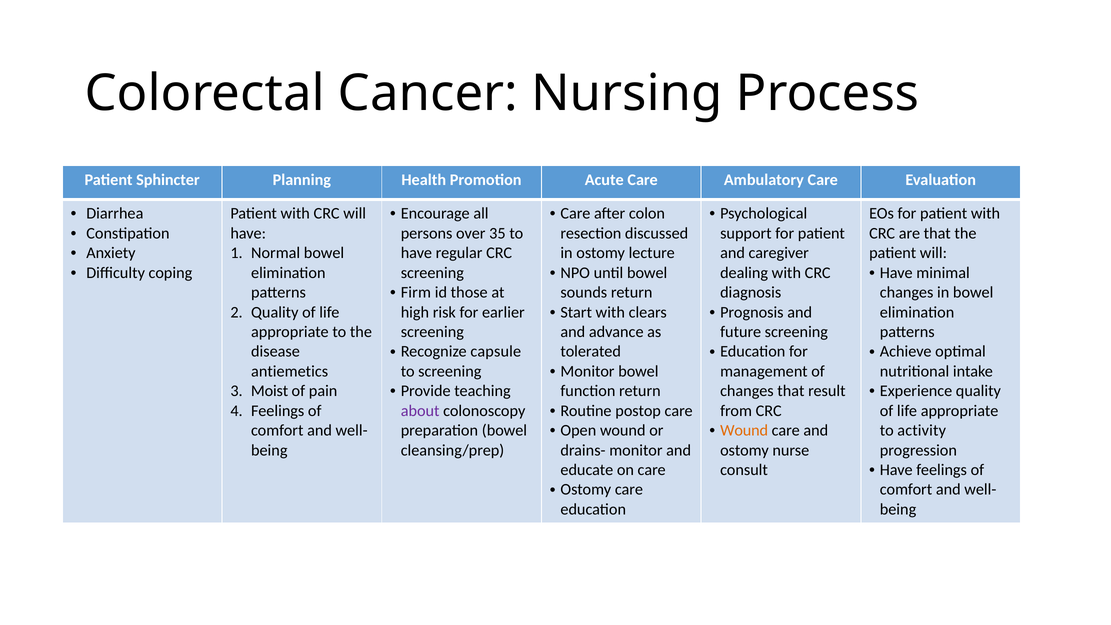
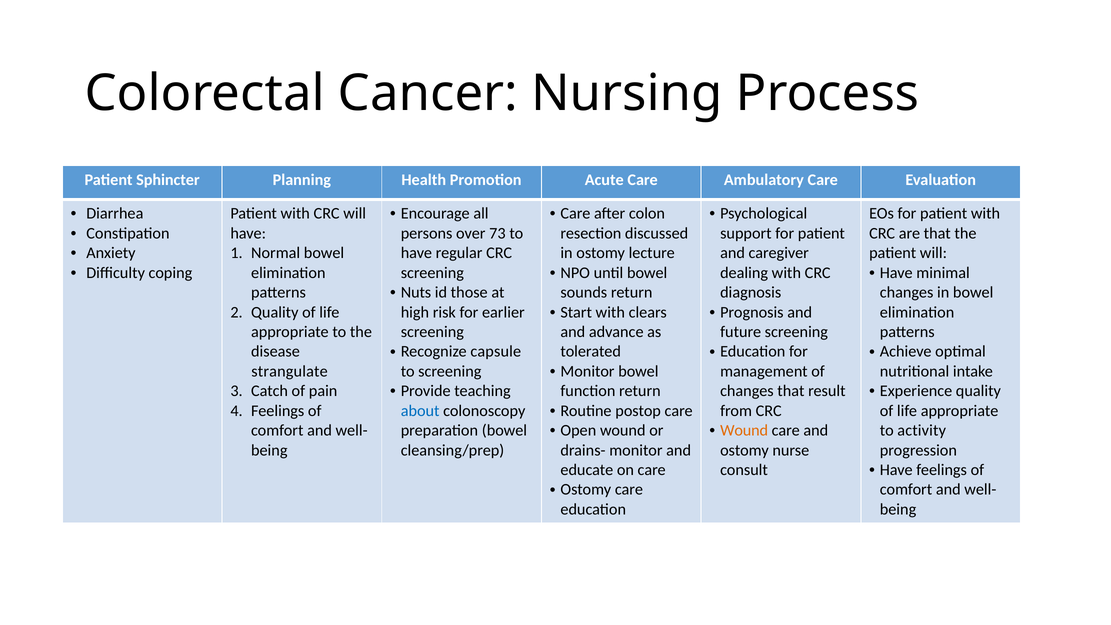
35: 35 -> 73
Firm: Firm -> Nuts
antiemetics: antiemetics -> strangulate
Moist: Moist -> Catch
about colour: purple -> blue
